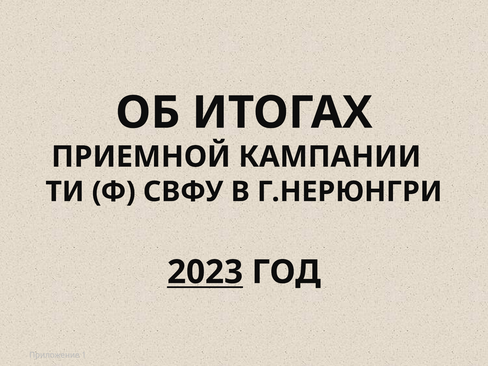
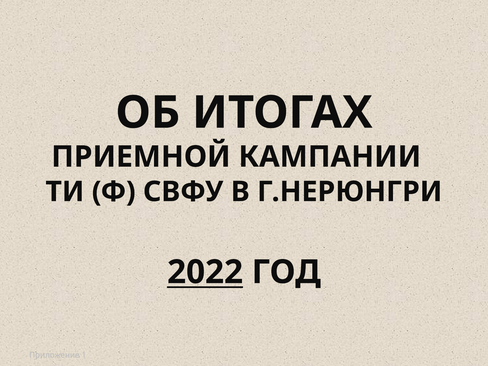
2023: 2023 -> 2022
